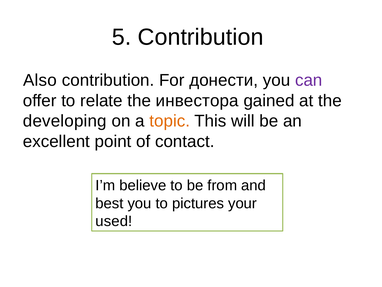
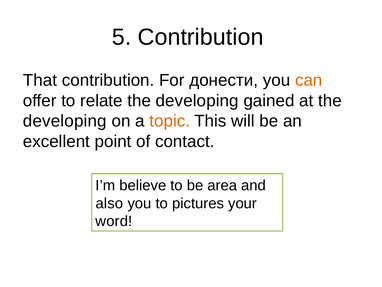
Also: Also -> That
can colour: purple -> orange
инвестора at (197, 101): инвестора -> developing
from: from -> area
best: best -> also
used: used -> word
